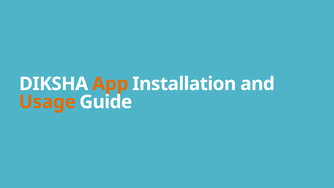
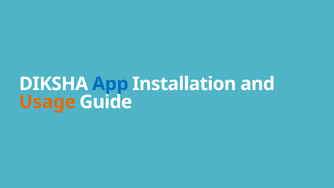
App colour: orange -> blue
